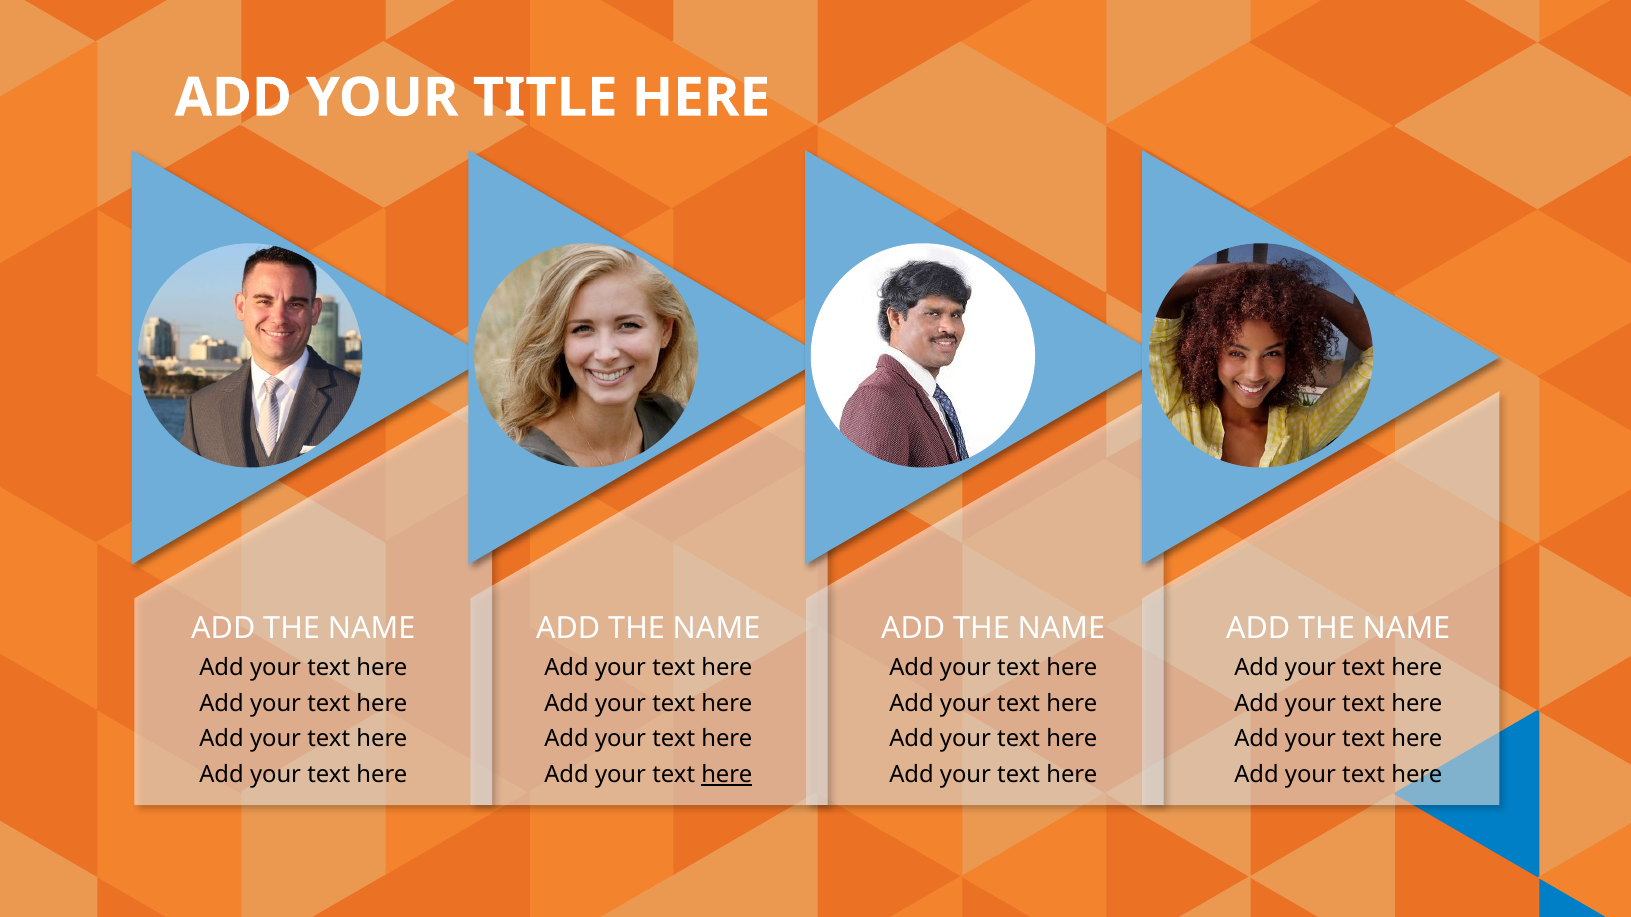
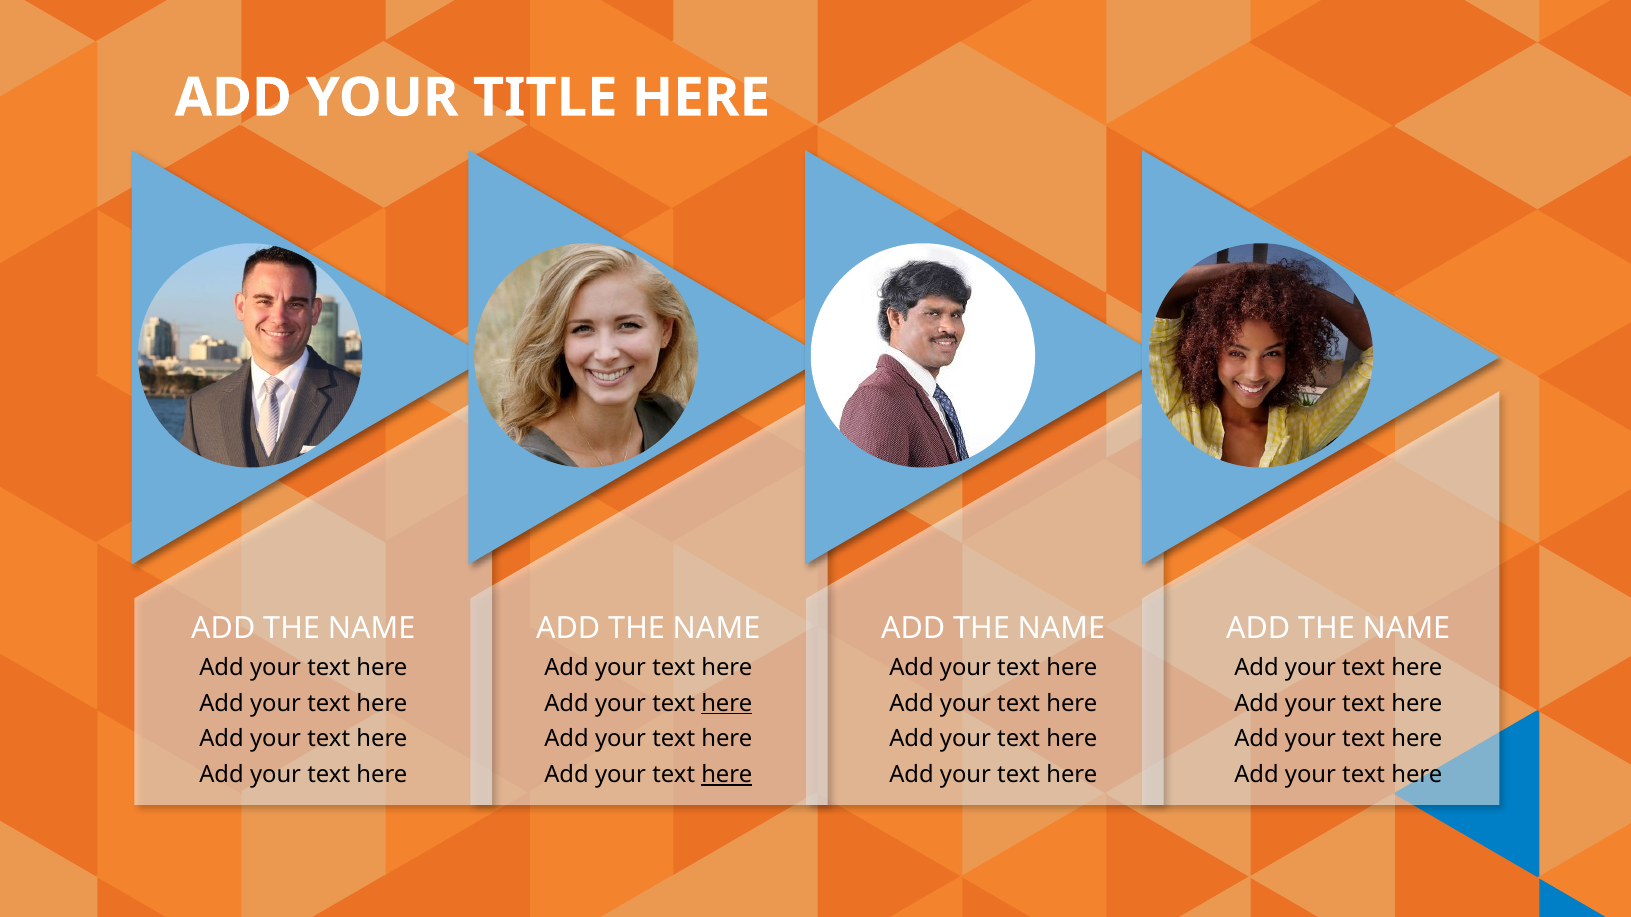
here at (727, 704) underline: none -> present
